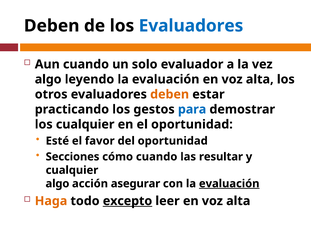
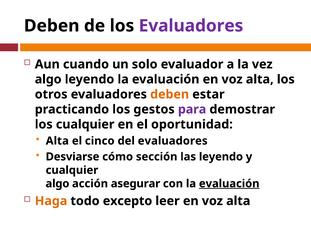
Evaluadores at (191, 26) colour: blue -> purple
para colour: blue -> purple
Esté at (57, 141): Esté -> Alta
favor: favor -> cinco
del oportunidad: oportunidad -> evaluadores
Secciones: Secciones -> Desviarse
cómo cuando: cuando -> sección
las resultar: resultar -> leyendo
excepto underline: present -> none
